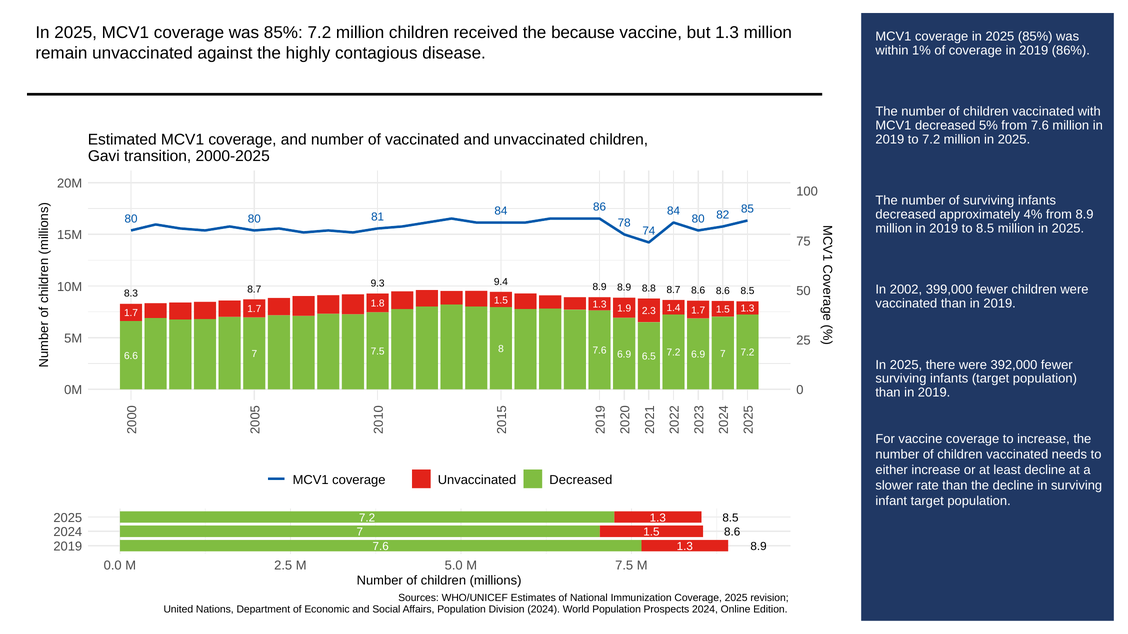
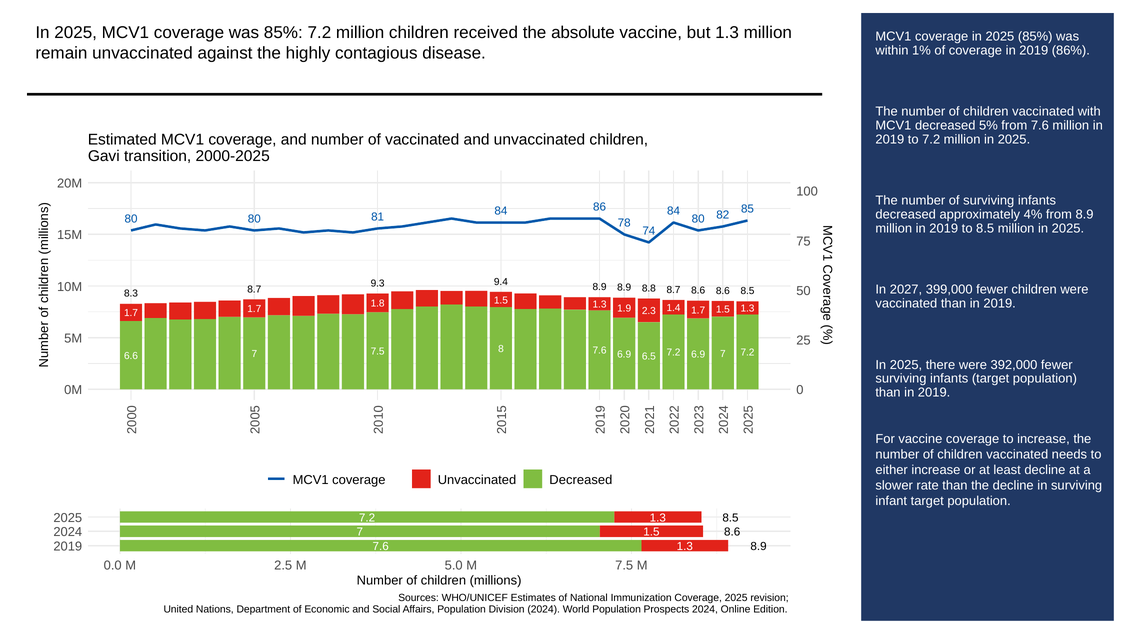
because: because -> absolute
2002: 2002 -> 2027
